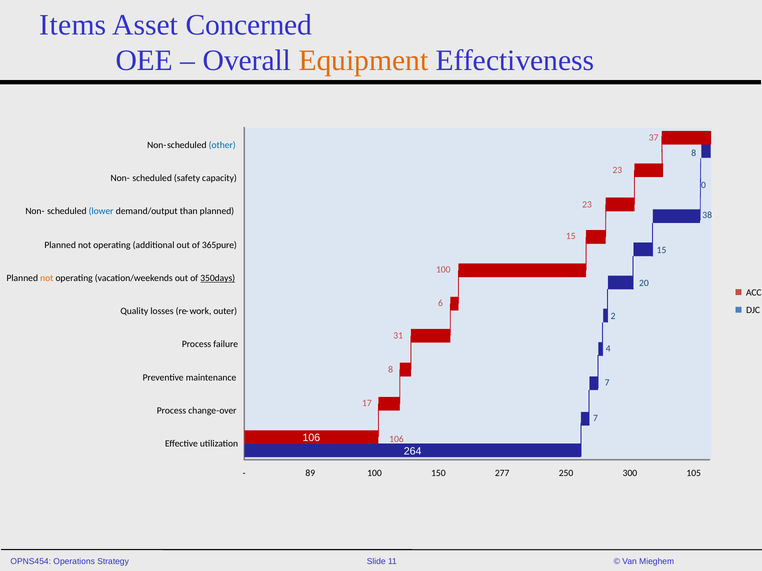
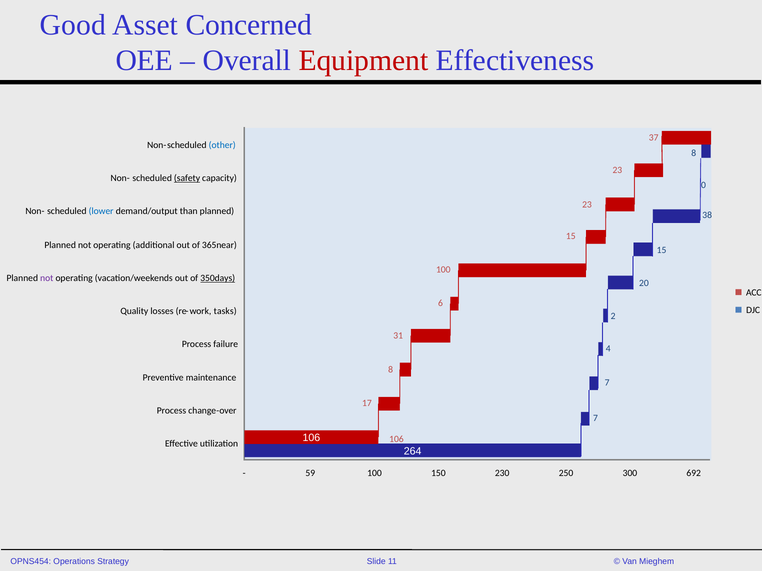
Items: Items -> Good
Equipment colour: orange -> red
safety underline: none -> present
365pure: 365pure -> 365near
not at (47, 278) colour: orange -> purple
outer: outer -> tasks
89: 89 -> 59
277: 277 -> 230
105: 105 -> 692
